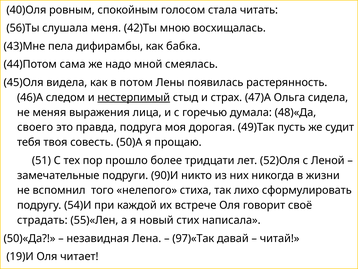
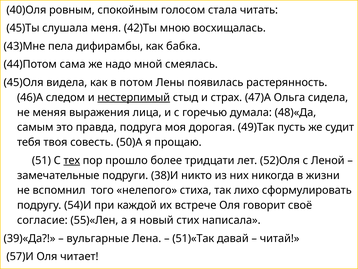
56)Ты: 56)Ты -> 45)Ты
своего: своего -> самым
тех underline: none -> present
90)И: 90)И -> 38)И
страдать: страдать -> согласие
50)«Да: 50)«Да -> 39)«Да
незавидная: незавидная -> вульгарные
97)«Так: 97)«Так -> 51)«Так
19)И: 19)И -> 57)И
